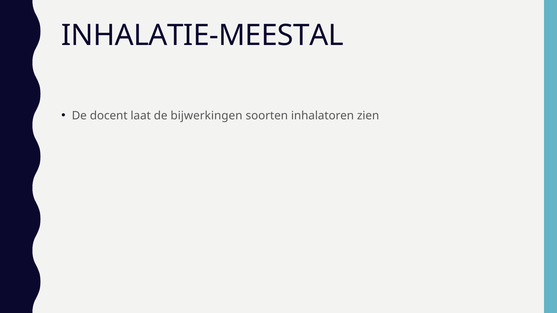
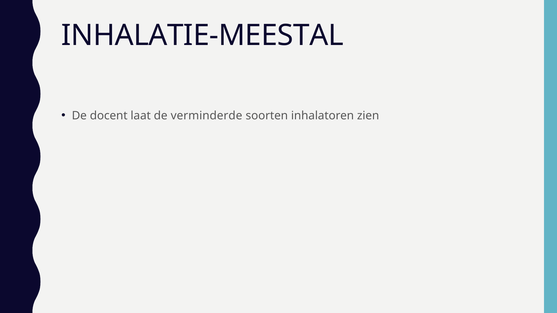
bijwerkingen: bijwerkingen -> verminderde
